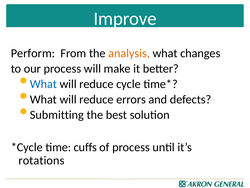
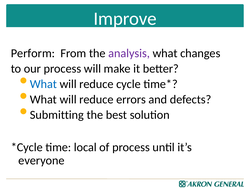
analysis colour: orange -> purple
cuffs: cuffs -> local
rotations: rotations -> everyone
